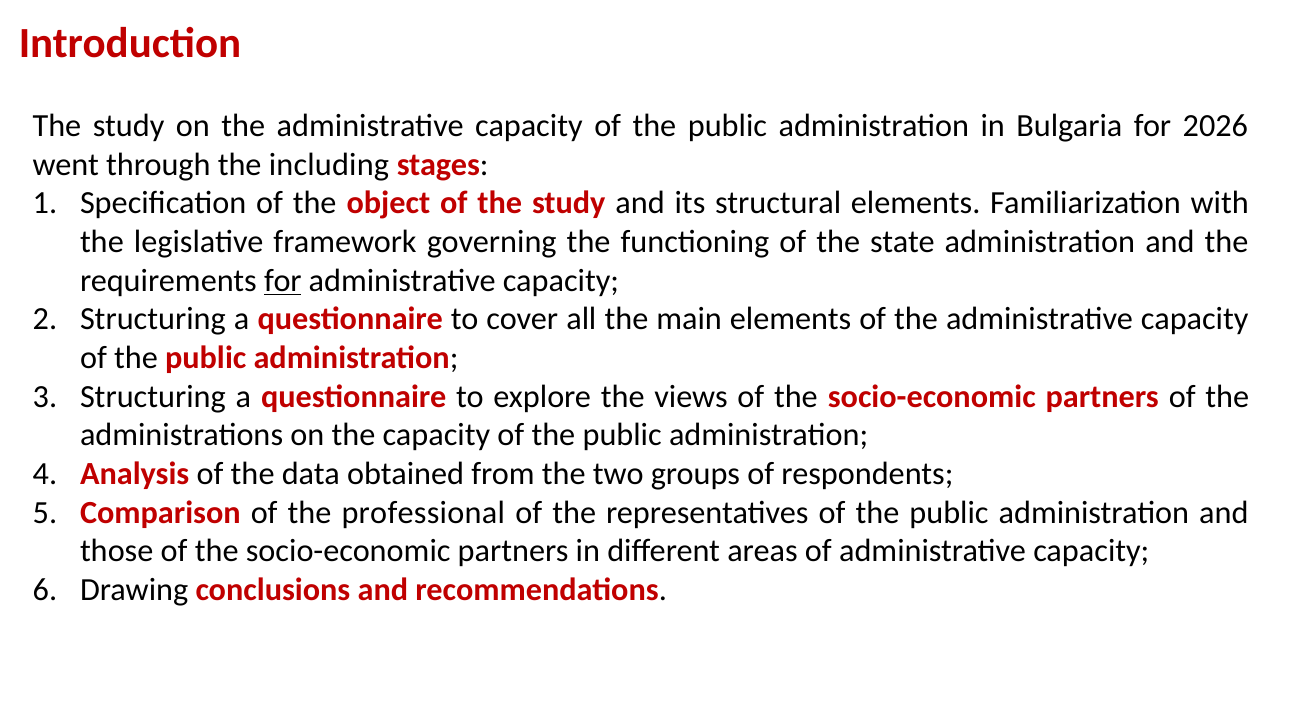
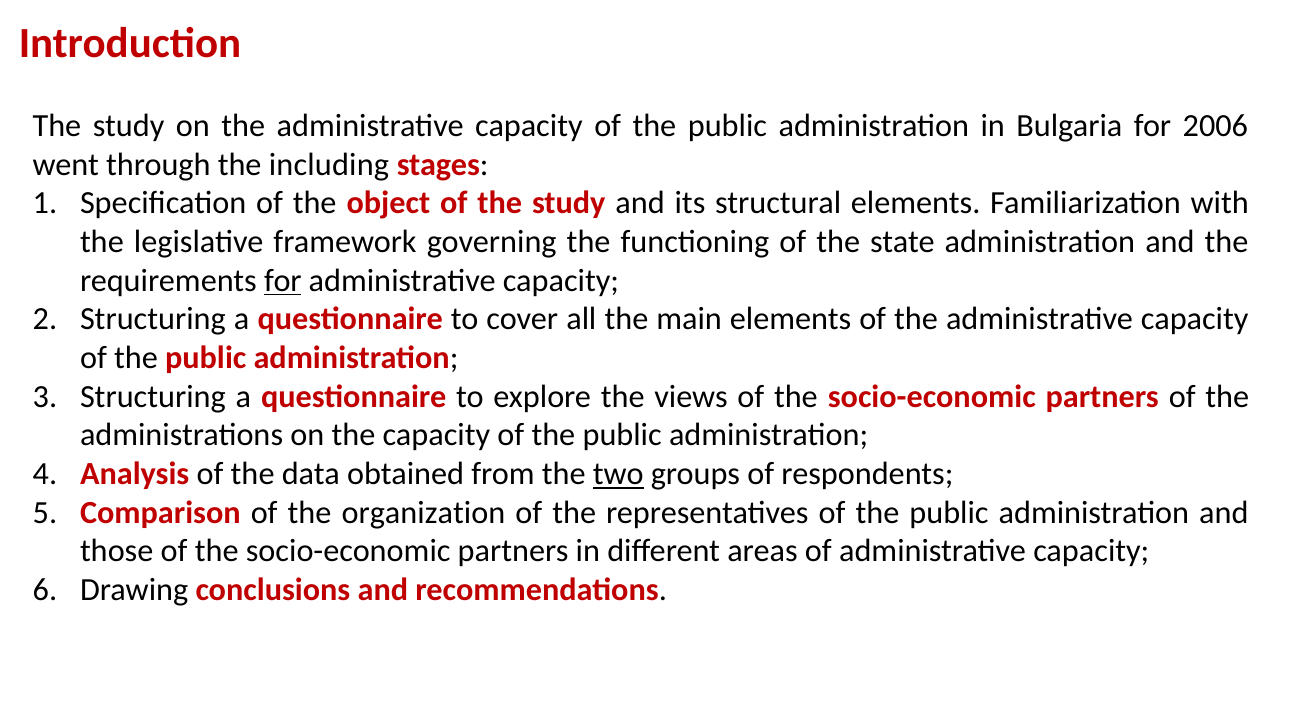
2026: 2026 -> 2006
two underline: none -> present
professional: professional -> organization
